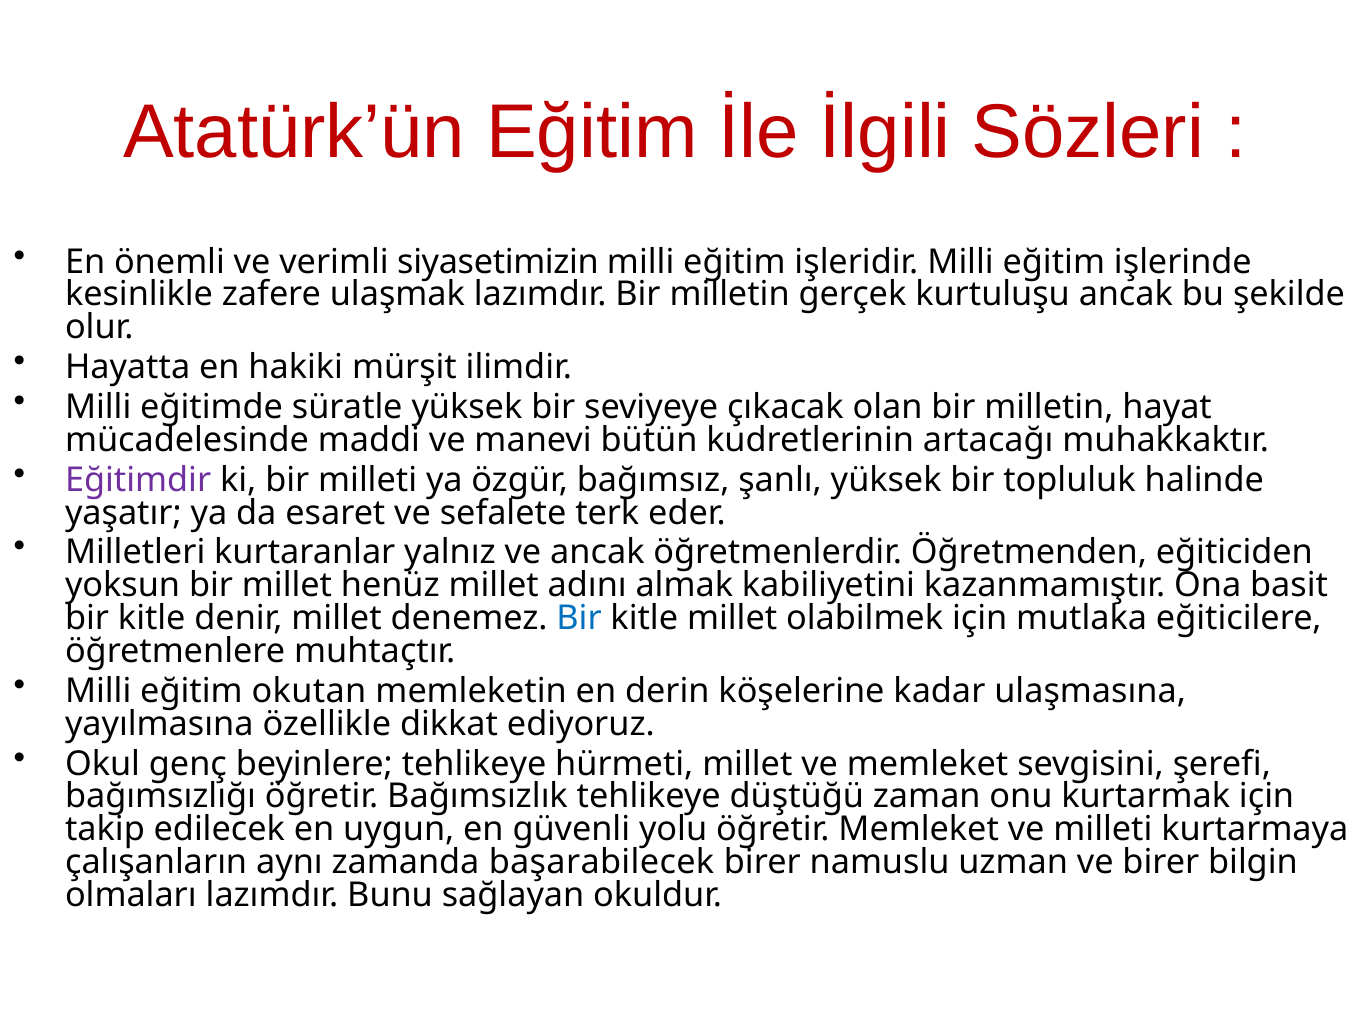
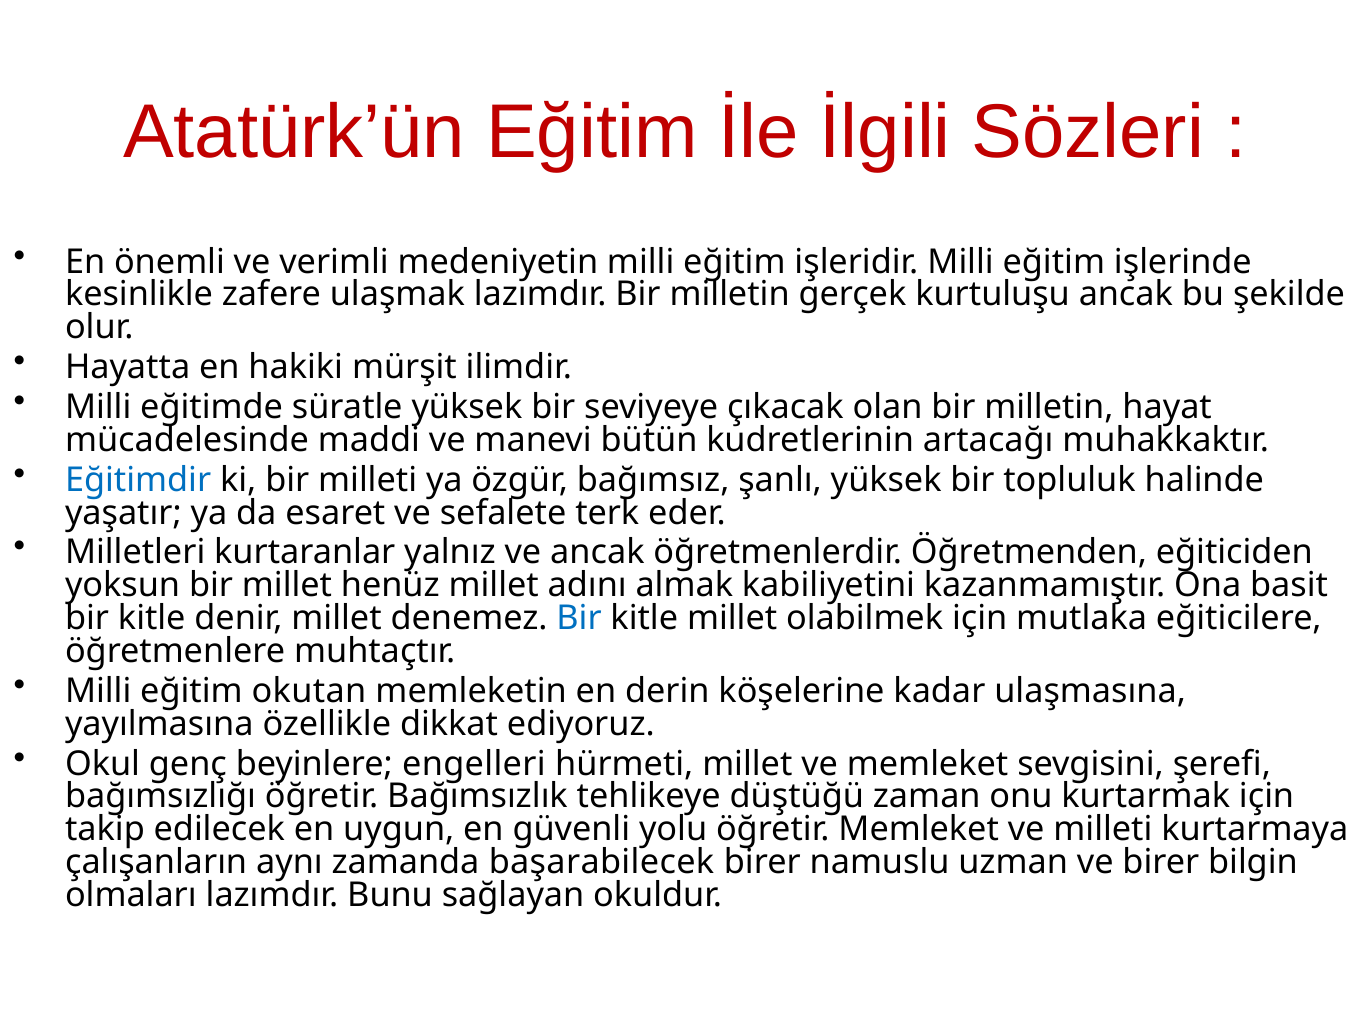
siyasetimizin: siyasetimizin -> medeniyetin
Eğitimdir colour: purple -> blue
beyinlere tehlikeye: tehlikeye -> engelleri
